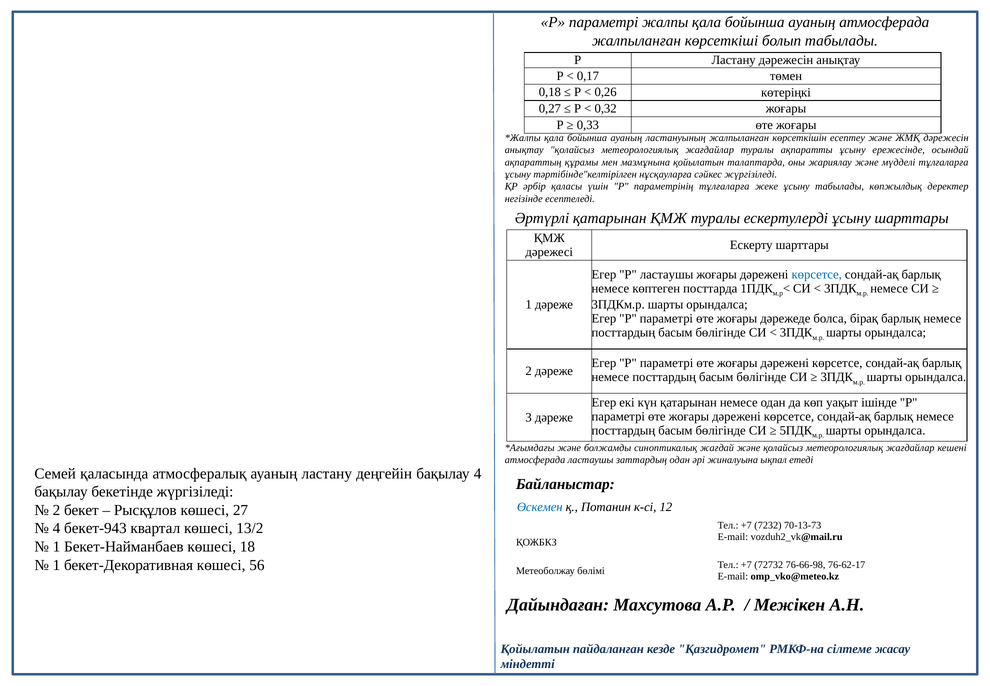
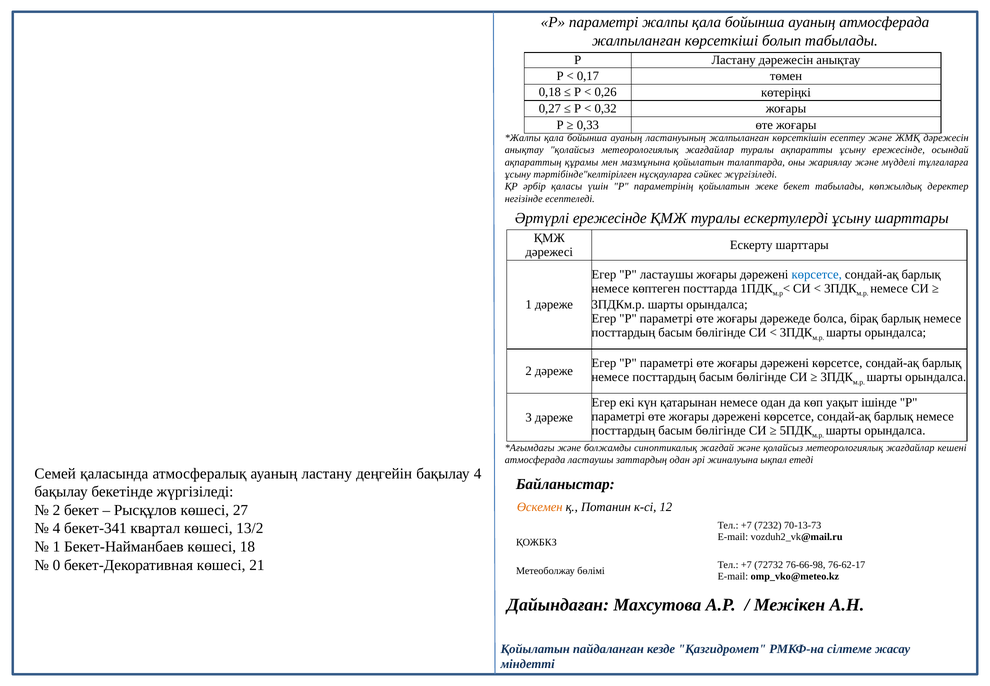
параметрінің тұлғаларға: тұлғаларға -> қойылатын
жеке ұсыну: ұсыну -> бекет
Әртүрлі қатарынан: қатарынан -> ережесінде
Өскемен colour: blue -> orange
бекет-943: бекет-943 -> бекет-341
1 at (57, 565): 1 -> 0
56: 56 -> 21
